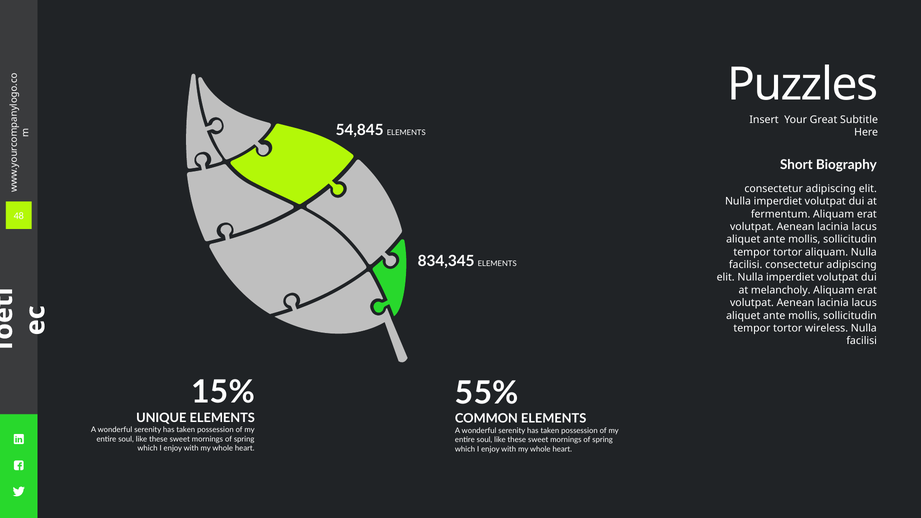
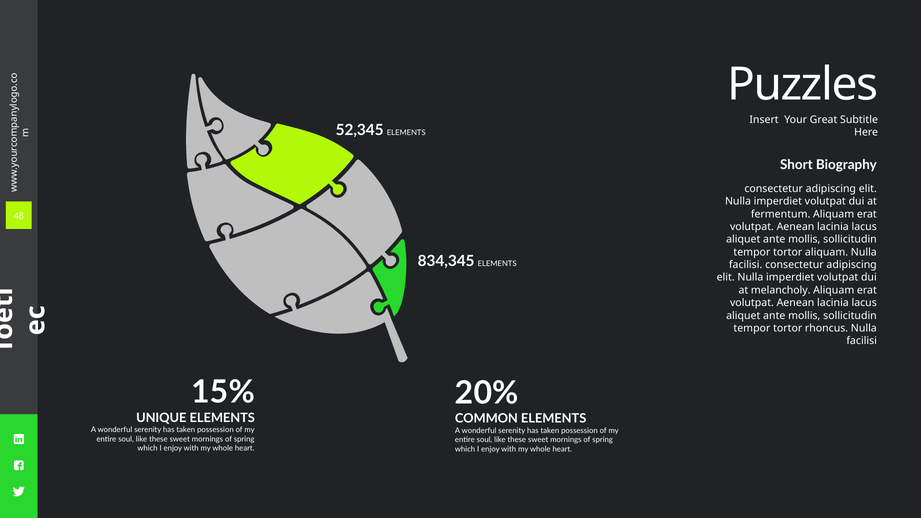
54,845: 54,845 -> 52,345
wireless: wireless -> rhoncus
55%: 55% -> 20%
